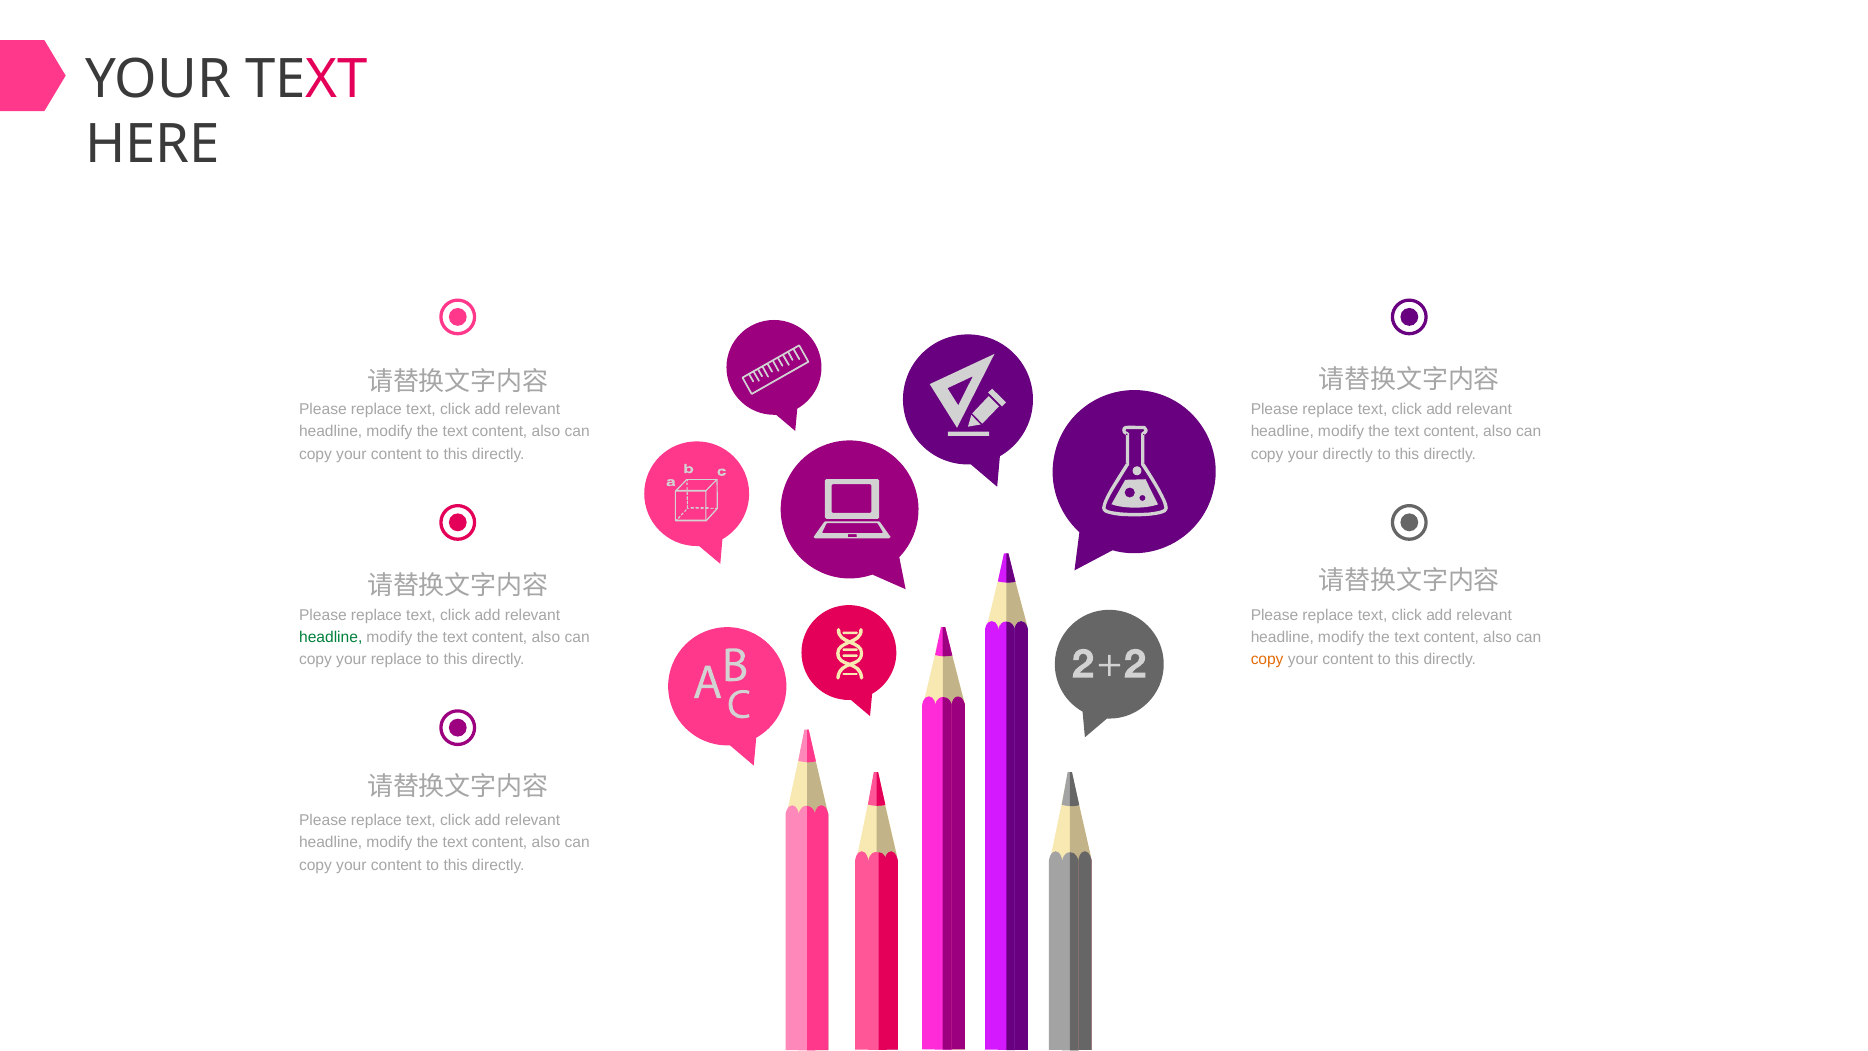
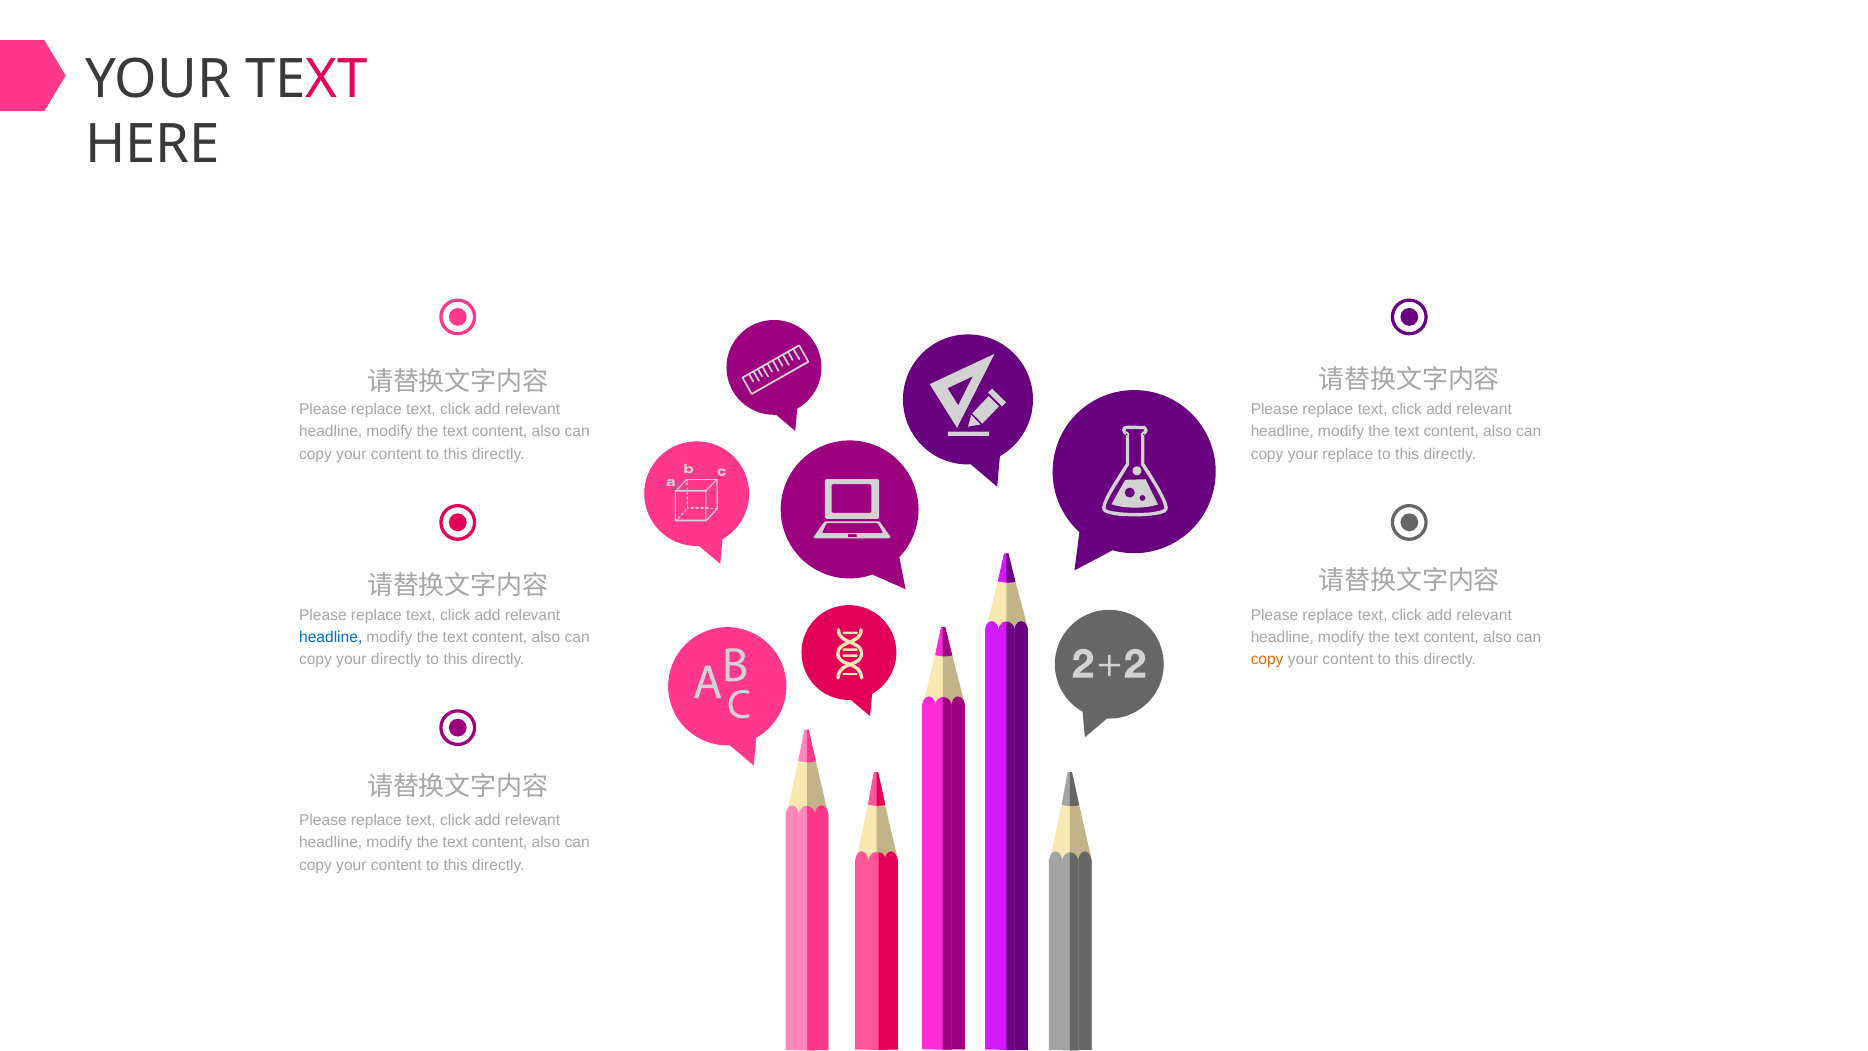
your directly: directly -> replace
headline at (331, 637) colour: green -> blue
your replace: replace -> directly
